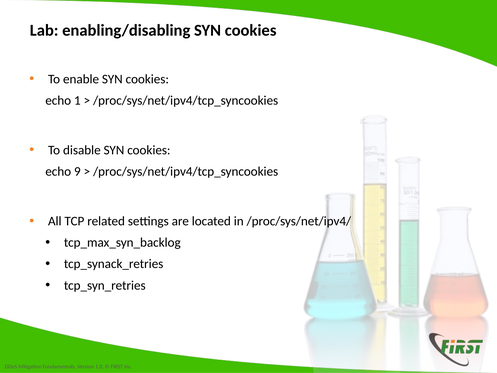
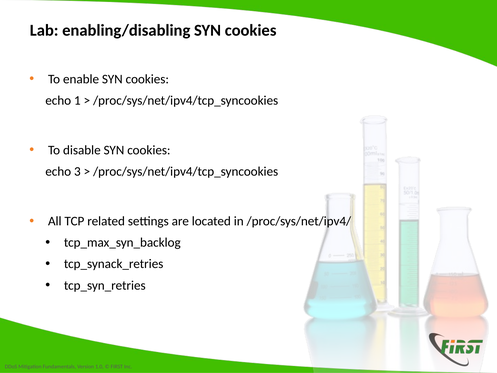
9: 9 -> 3
